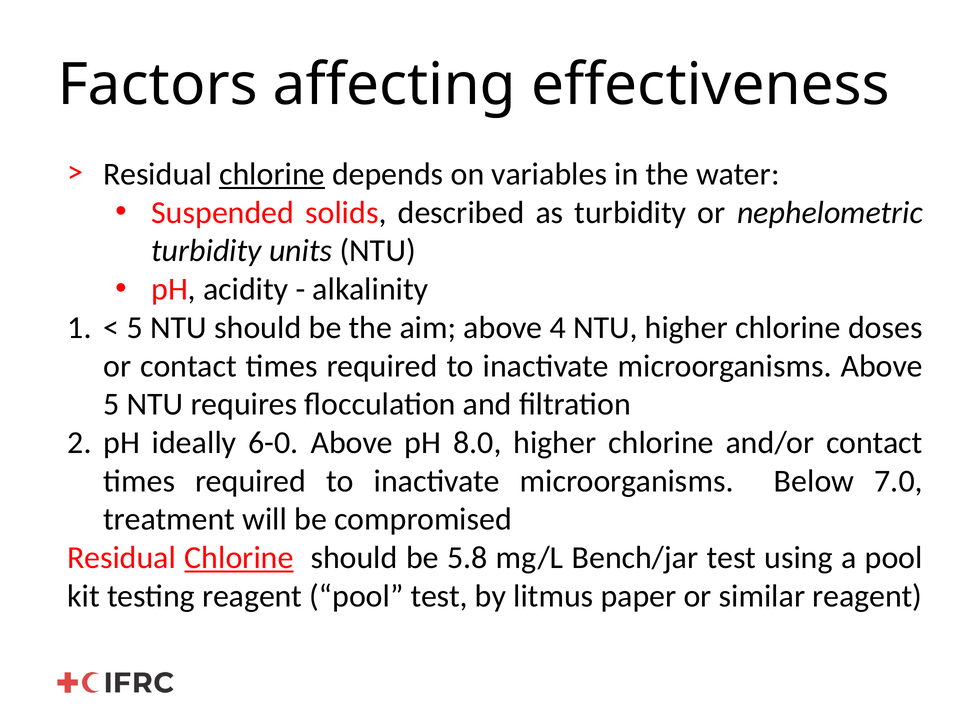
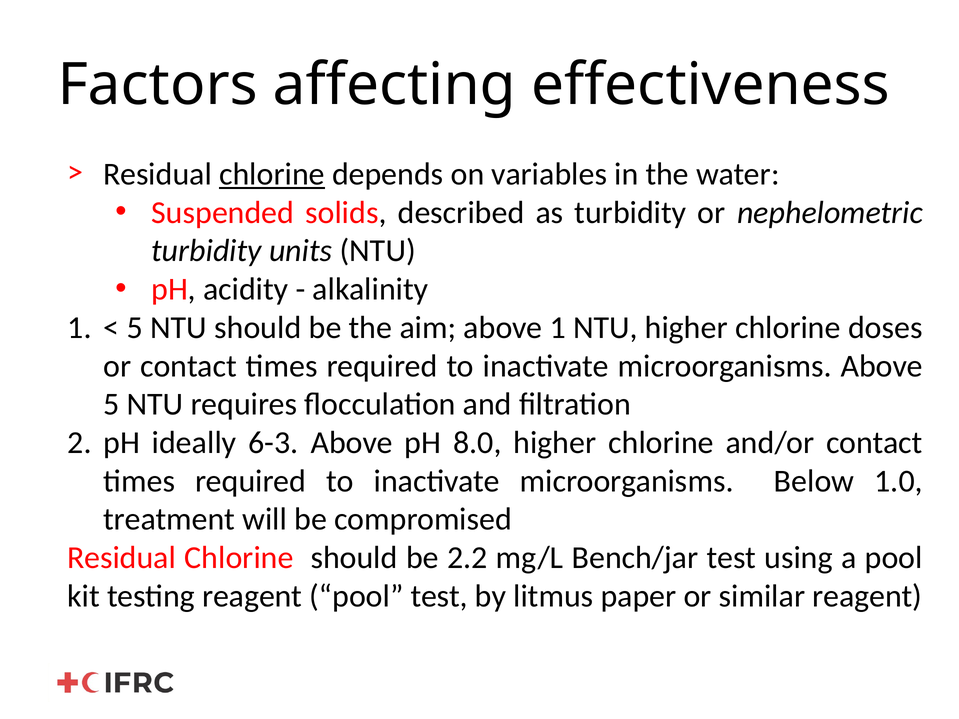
above 4: 4 -> 1
6-0: 6-0 -> 6-3
7.0: 7.0 -> 1.0
Chlorine at (239, 558) underline: present -> none
5.8: 5.8 -> 2.2
